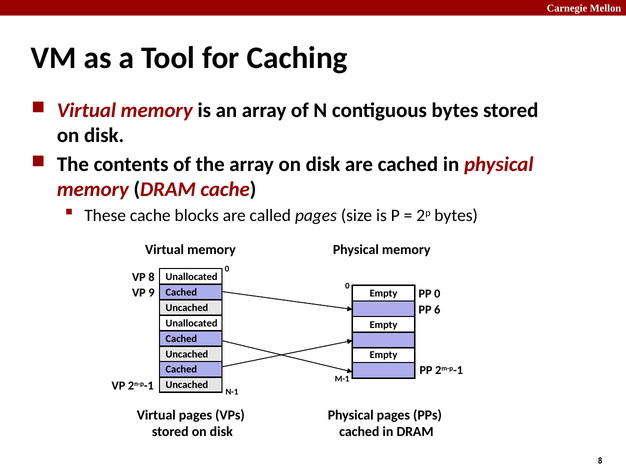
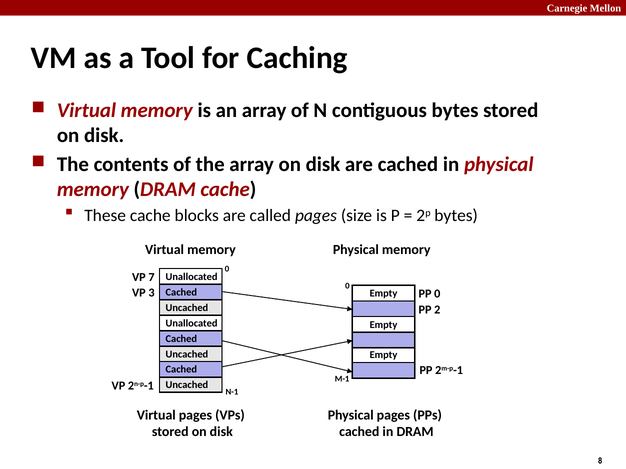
VP 8: 8 -> 7
9: 9 -> 3
6: 6 -> 2
